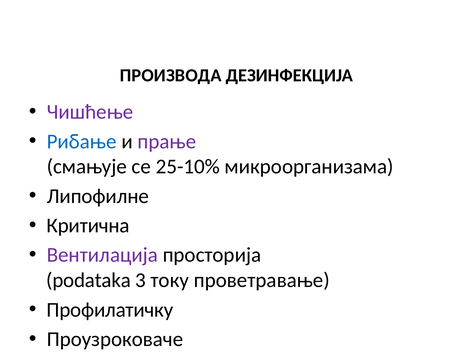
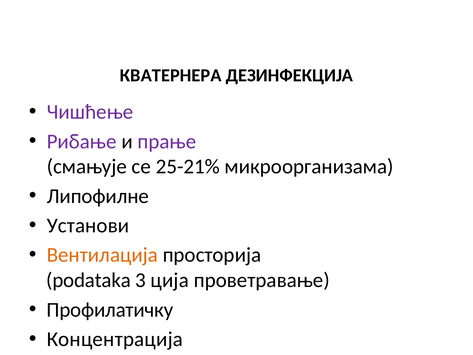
ПРОИЗВОДА: ПРОИЗВОДА -> КВАТЕРНЕРА
Рибање colour: blue -> purple
25-10%: 25-10% -> 25-21%
Критична: Критична -> Установи
Вентилација colour: purple -> orange
току: току -> ција
Проузроковаче: Проузроковаче -> Концентрација
